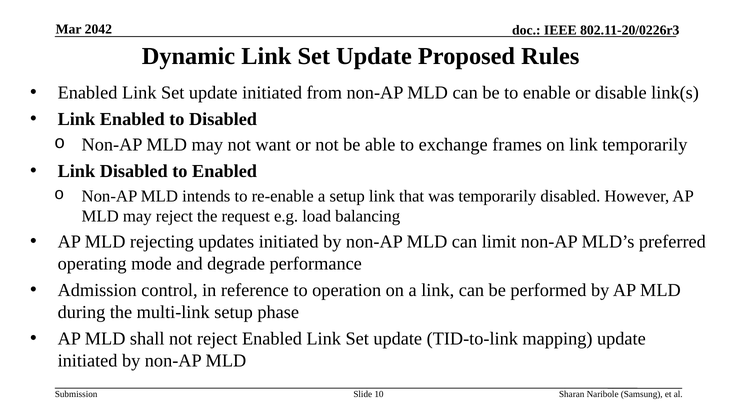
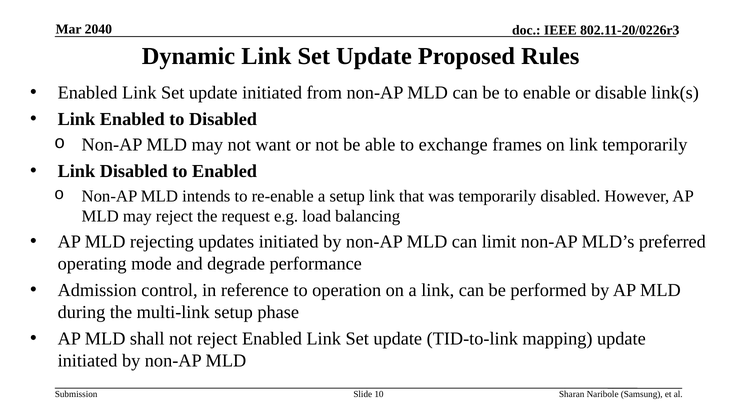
2042: 2042 -> 2040
